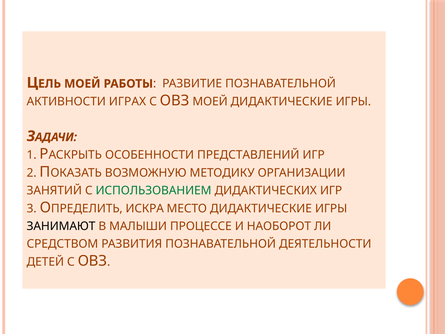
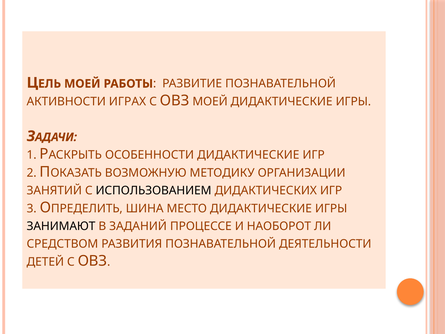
ОСОБЕННОСТИ ПРЕДСТАВЛЕНИЙ: ПРЕДСТАВЛЕНИЙ -> ДИДАКТИЧЕСКИЕ
ИСПОЛЬЗОВАНИЕМ colour: green -> black
ИСКРА: ИСКРА -> ШИНА
МАЛЫШИ: МАЛЫШИ -> ЗАДАНИЙ
